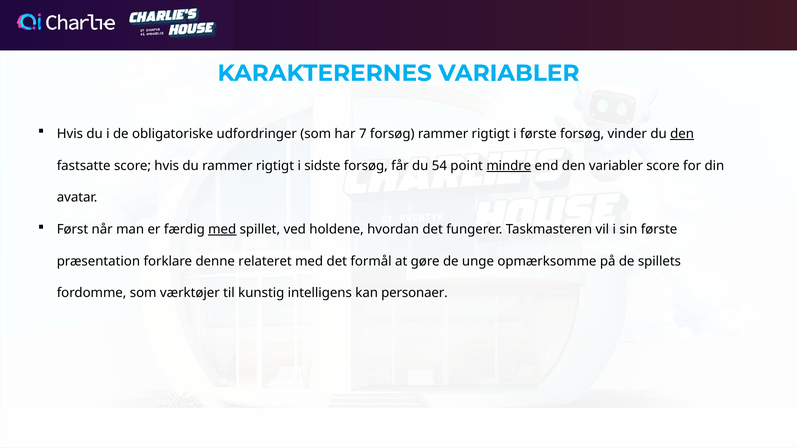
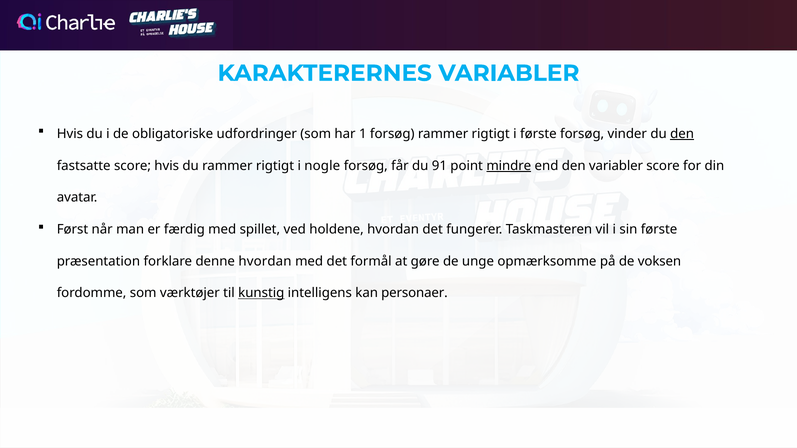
7: 7 -> 1
sidste: sidste -> nogle
54: 54 -> 91
med at (222, 229) underline: present -> none
denne relateret: relateret -> hvordan
spillets: spillets -> voksen
kunstig underline: none -> present
